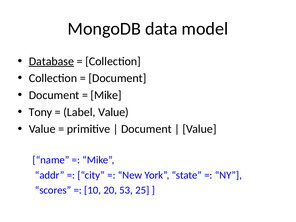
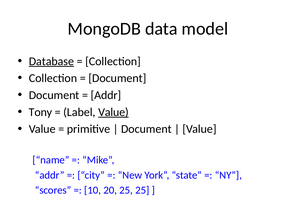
Mike at (106, 95): Mike -> Addr
Value at (113, 112) underline: none -> present
20 53: 53 -> 25
